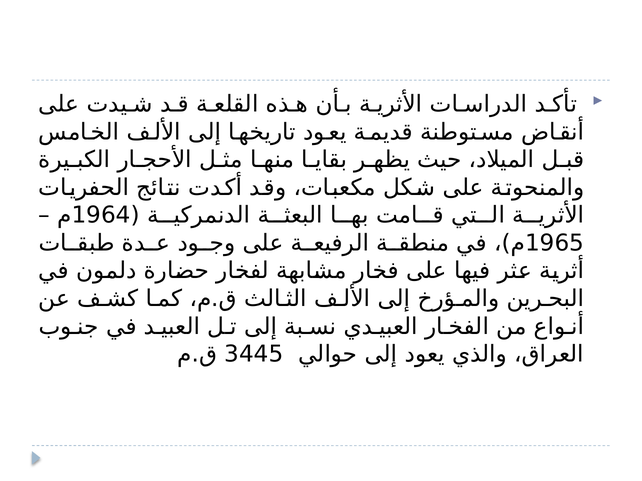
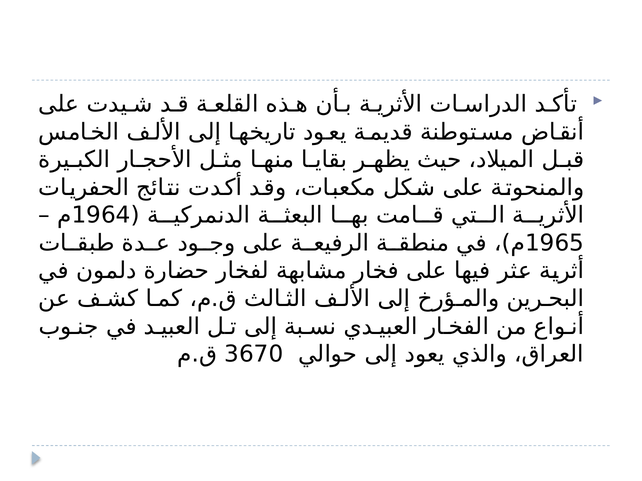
3445: 3445 -> 3670
